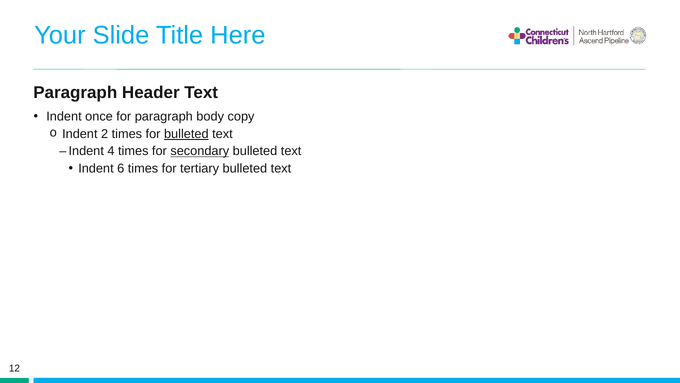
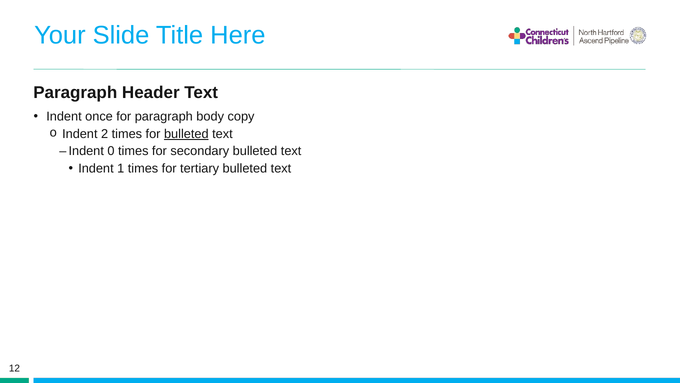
4: 4 -> 0
secondary underline: present -> none
6: 6 -> 1
